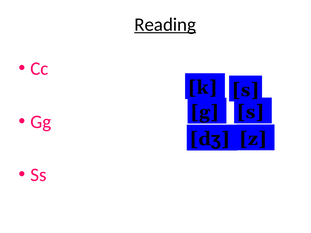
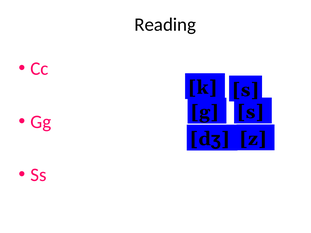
Reading underline: present -> none
